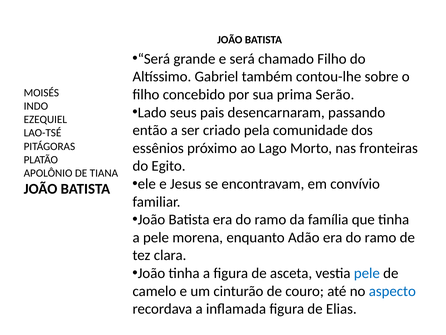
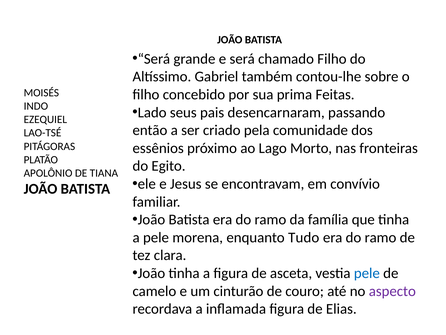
Serão: Serão -> Feitas
Adão: Adão -> Tudo
aspecto colour: blue -> purple
